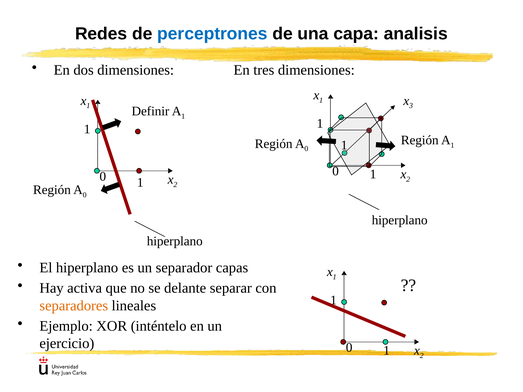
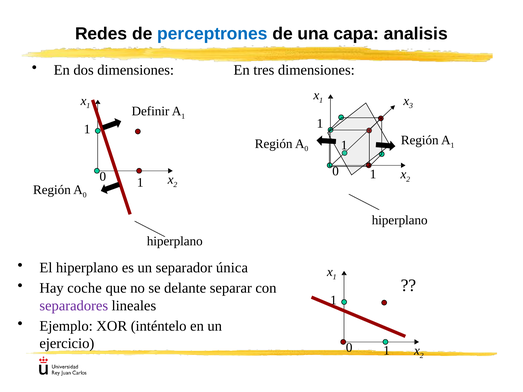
capas: capas -> única
activa: activa -> coche
separadores colour: orange -> purple
